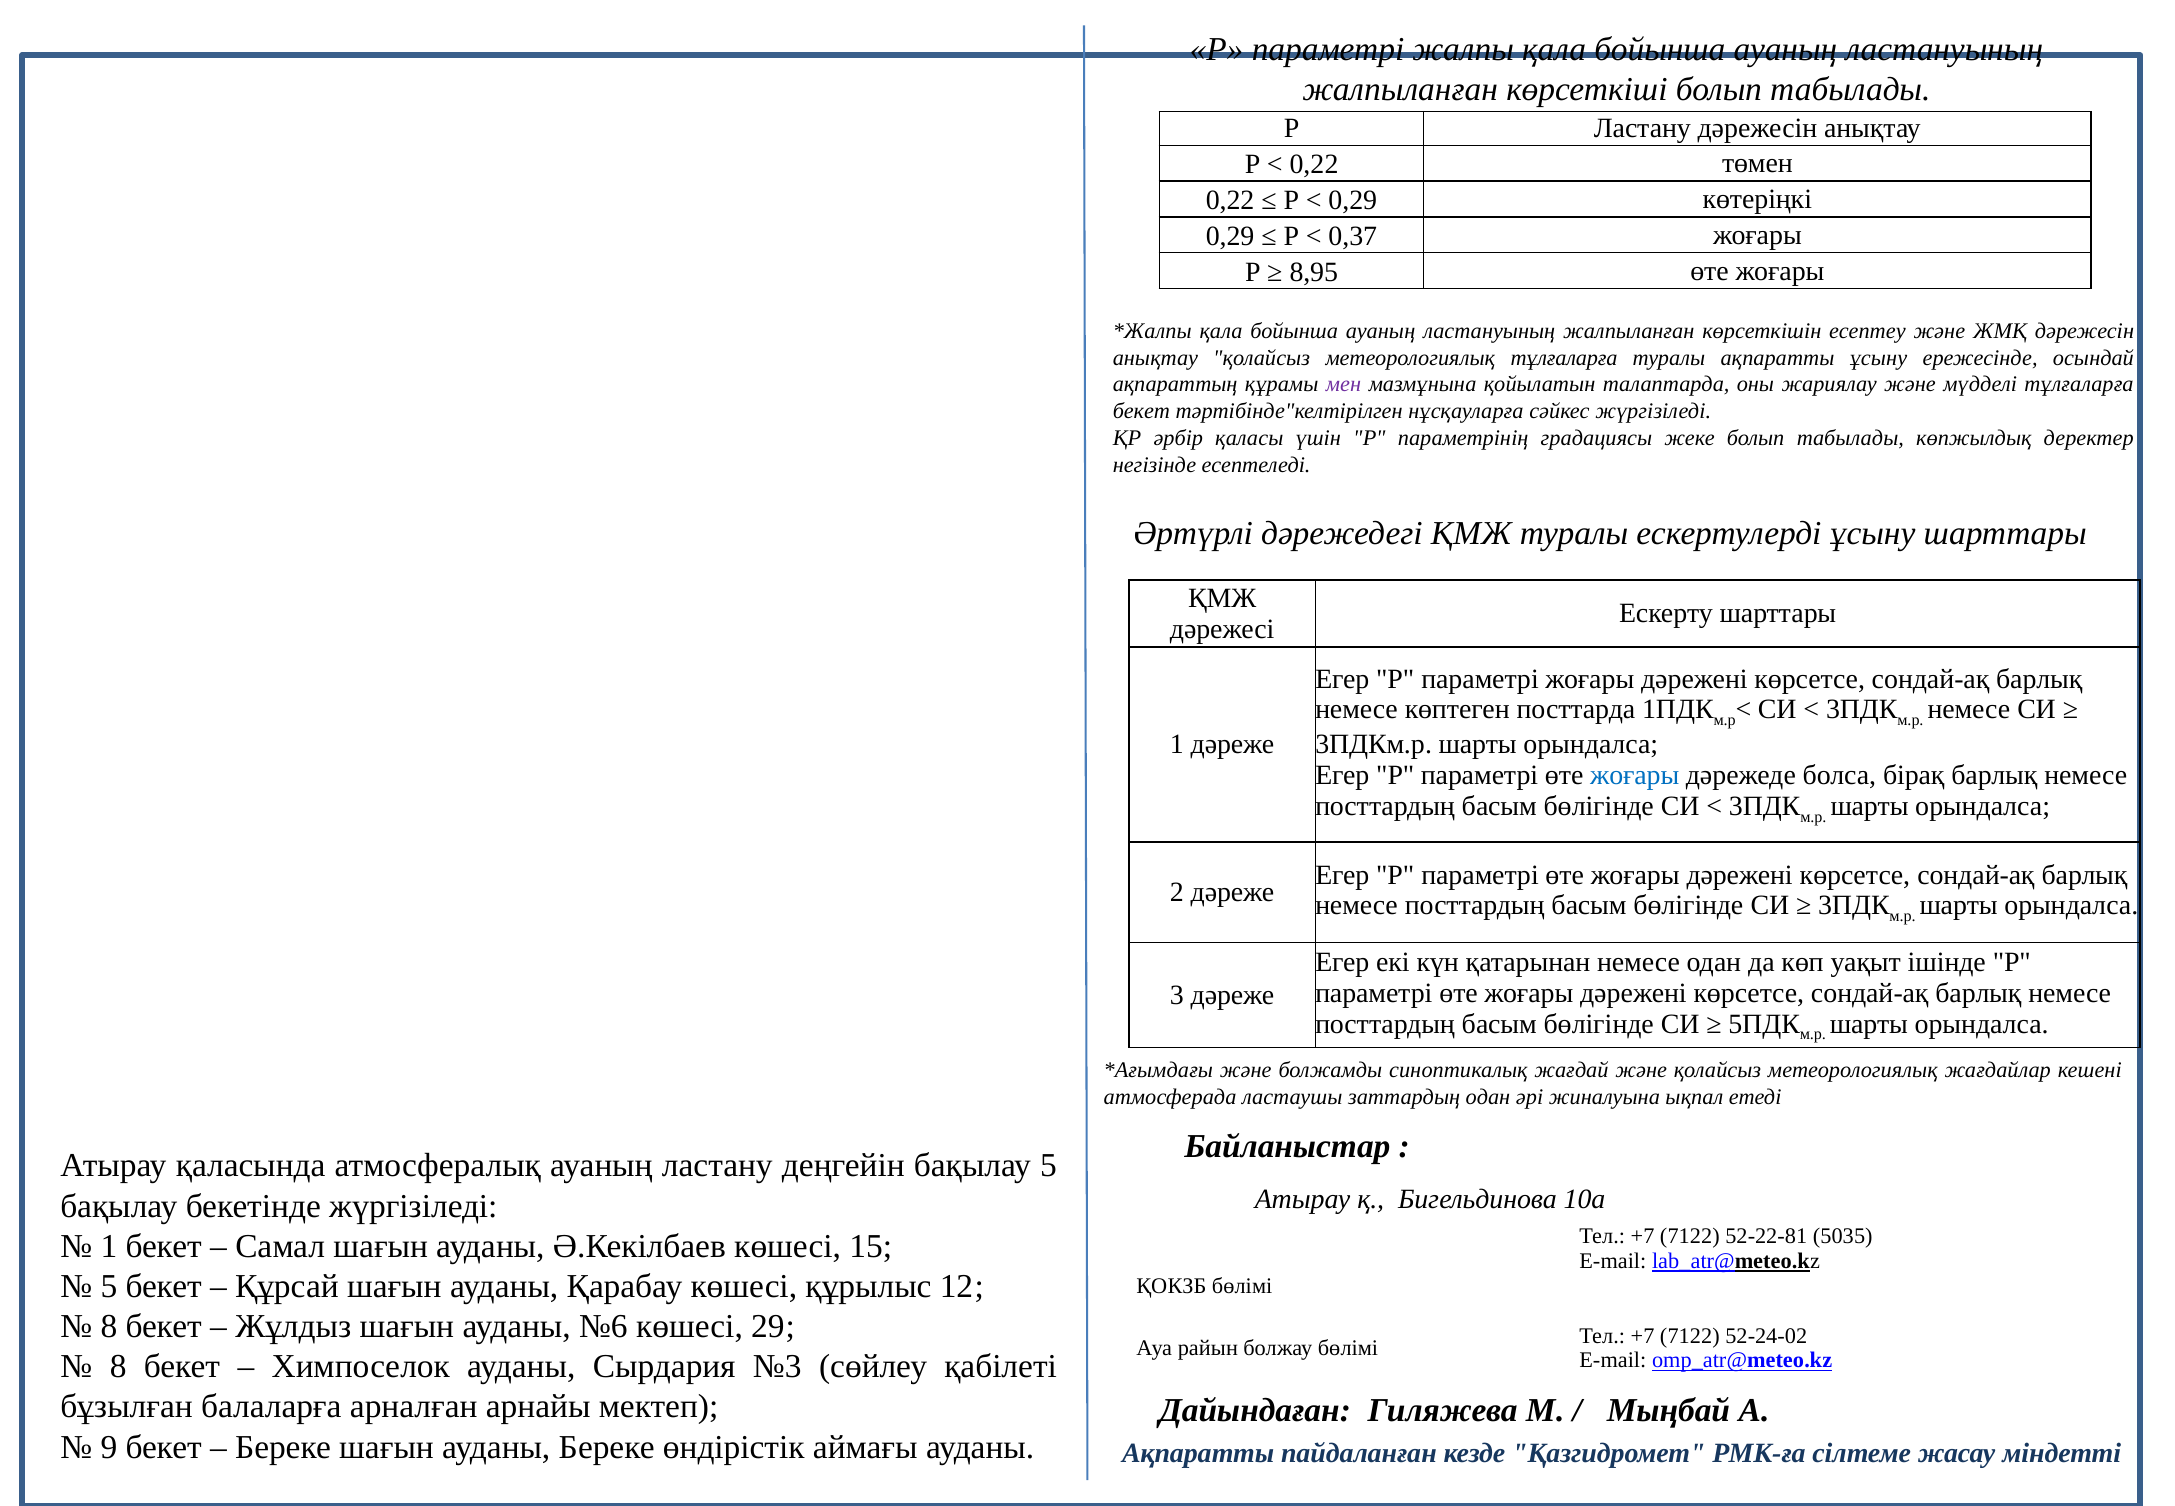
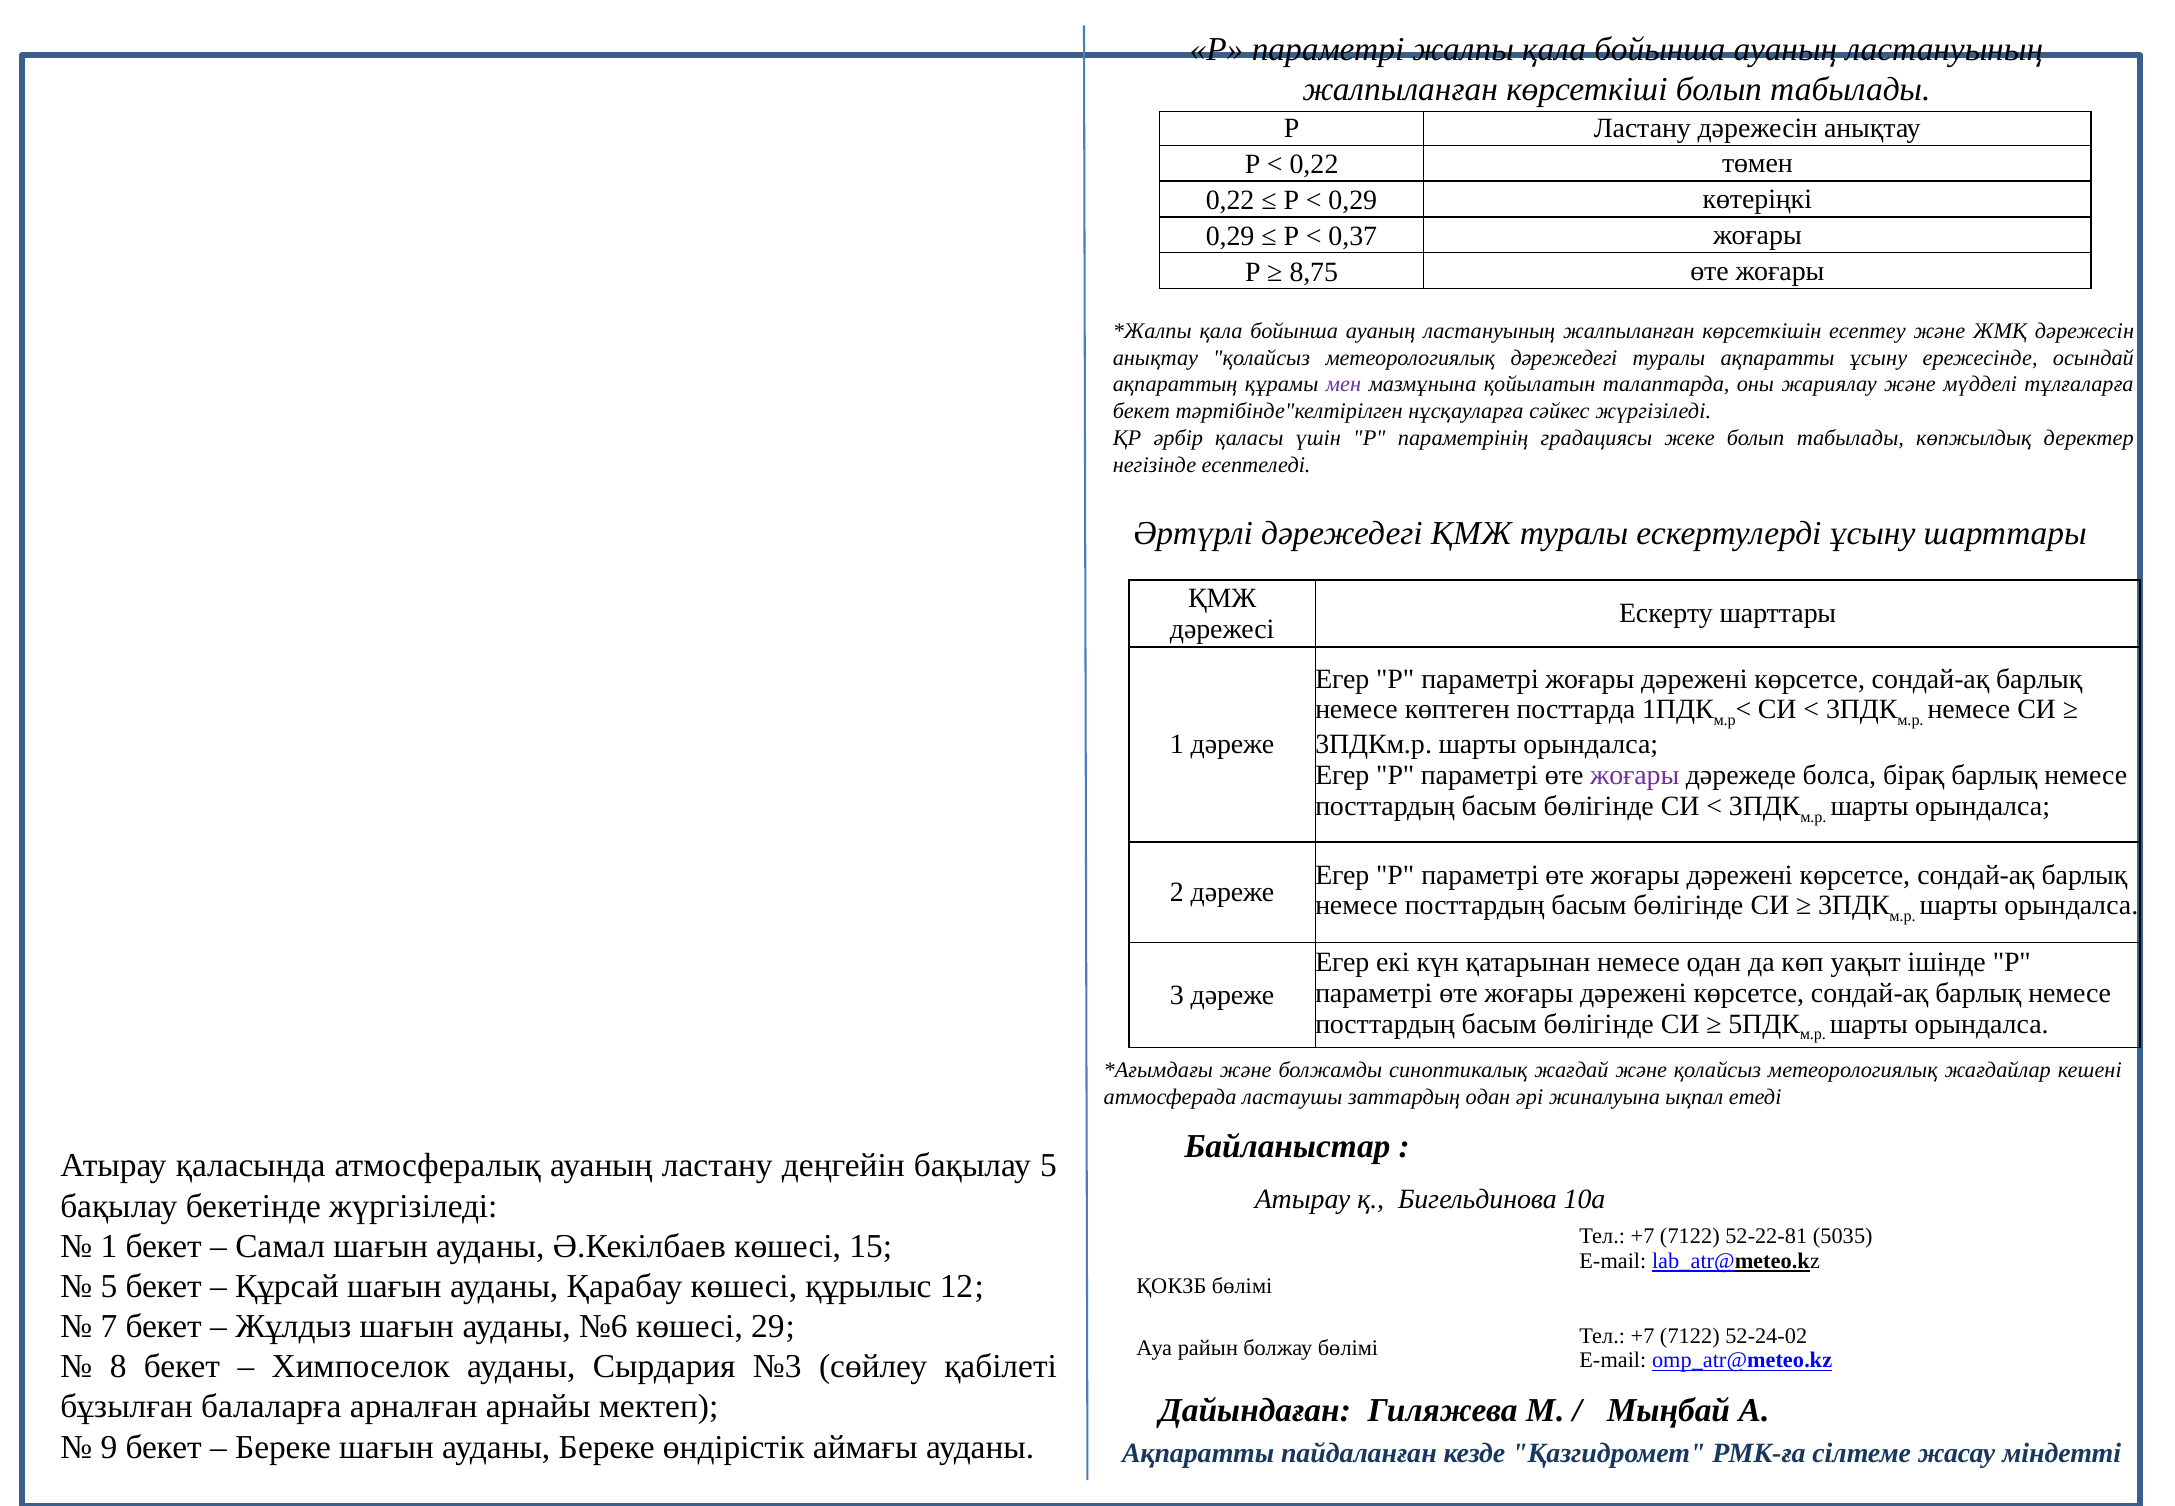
8,95: 8,95 -> 8,75
метеорологиялық тұлғаларға: тұлғаларға -> дәрежедегі
жоғары at (1635, 775) colour: blue -> purple
8 at (109, 1326): 8 -> 7
